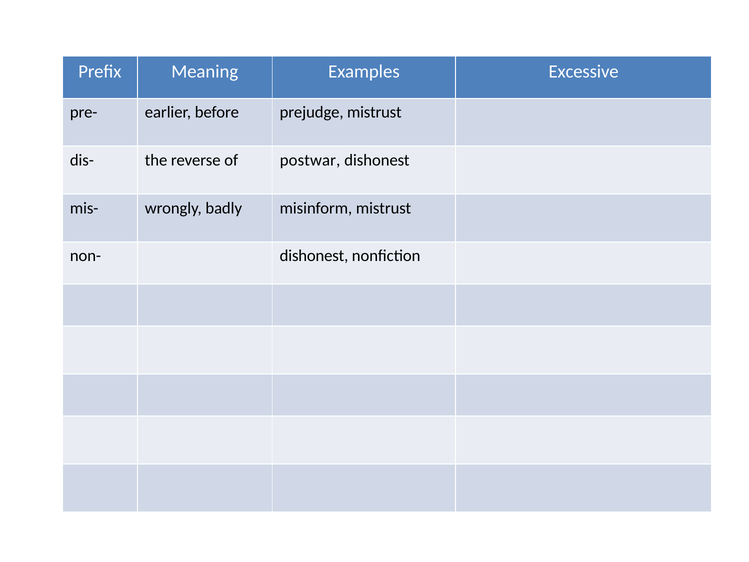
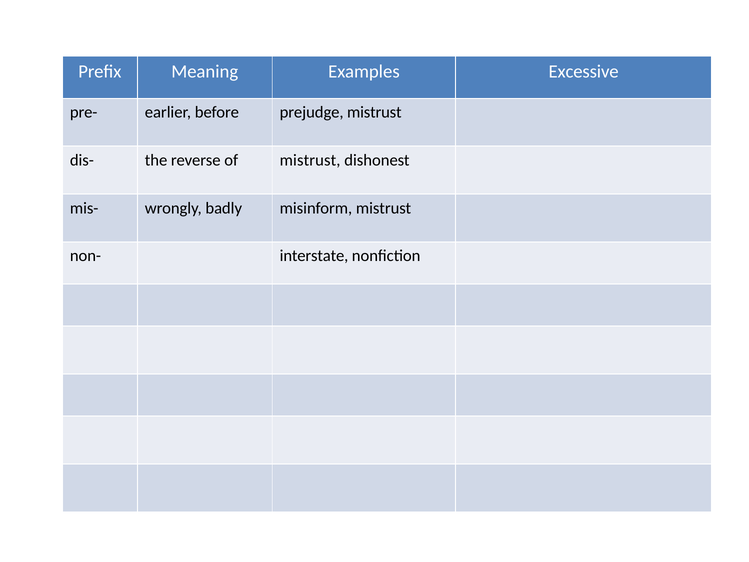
of postwar: postwar -> mistrust
non- dishonest: dishonest -> interstate
